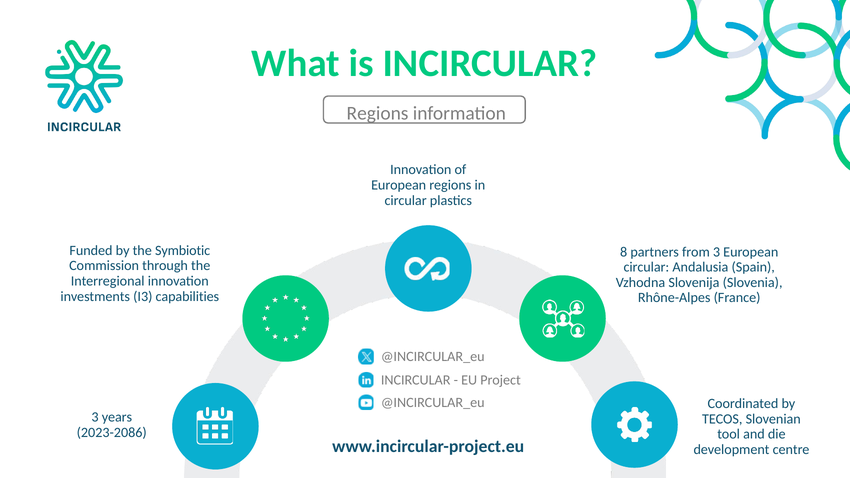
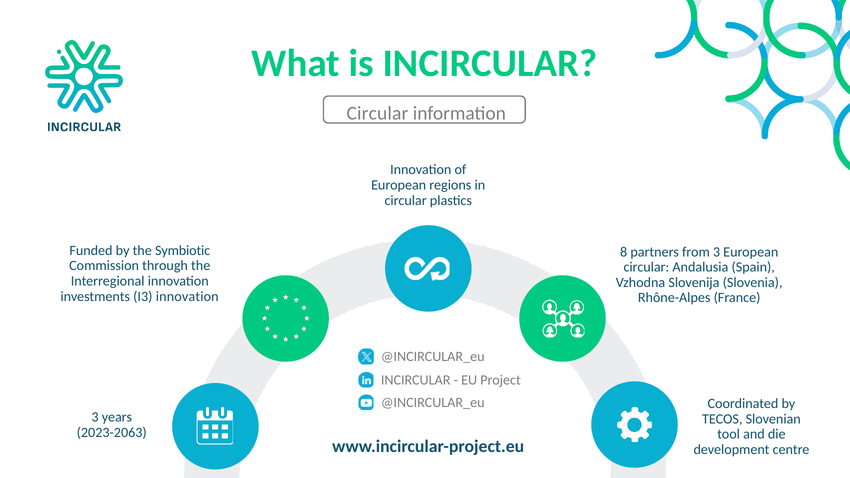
Regions at (378, 113): Regions -> Circular
I3 capabilities: capabilities -> innovation
2023-2086: 2023-2086 -> 2023-2063
